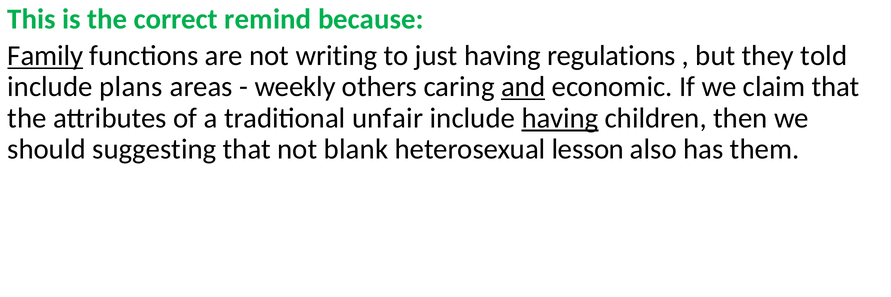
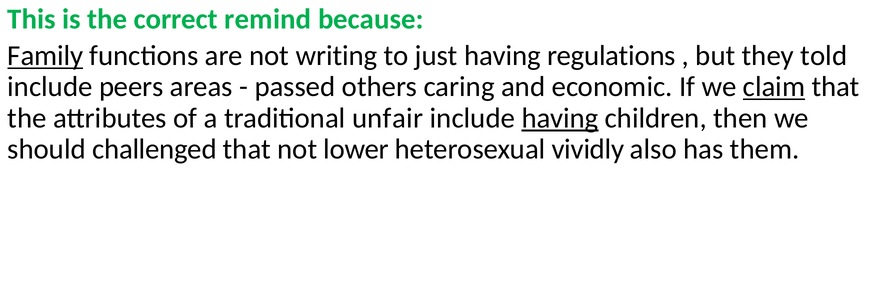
plans: plans -> peers
weekly: weekly -> passed
and underline: present -> none
claim underline: none -> present
suggesting: suggesting -> challenged
blank: blank -> lower
lesson: lesson -> vividly
